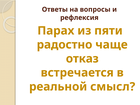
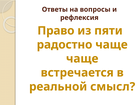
Парах: Парах -> Право
отказ at (82, 59): отказ -> чаще
